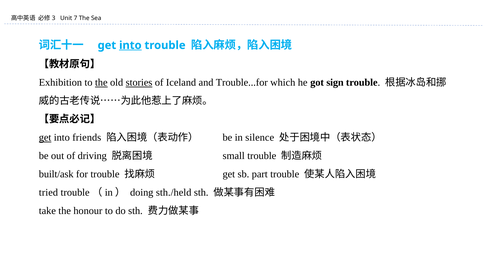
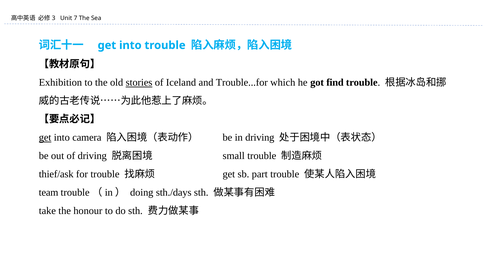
into at (130, 45) underline: present -> none
the at (101, 83) underline: present -> none
sign: sign -> find
friends: friends -> camera
in silence: silence -> driving
built/ask: built/ask -> thief/ask
tried: tried -> team
sth./held: sth./held -> sth./days
